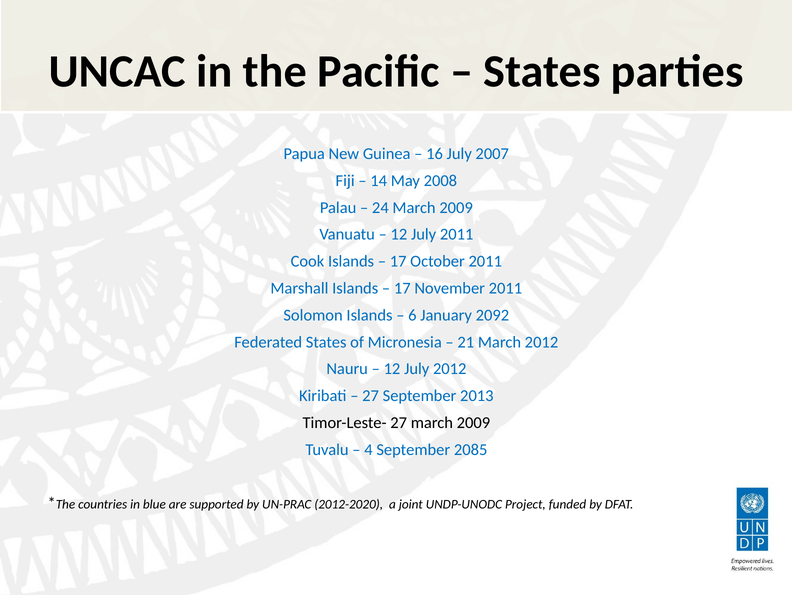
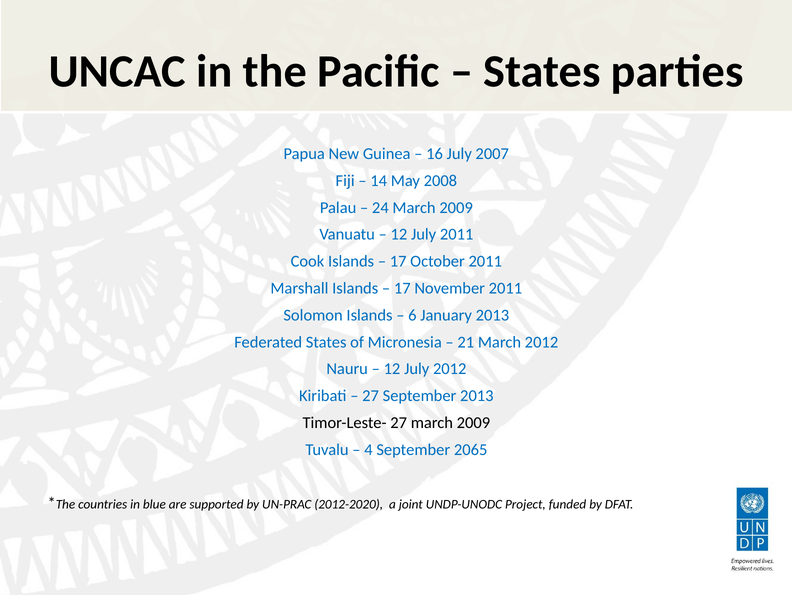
January 2092: 2092 -> 2013
2085: 2085 -> 2065
